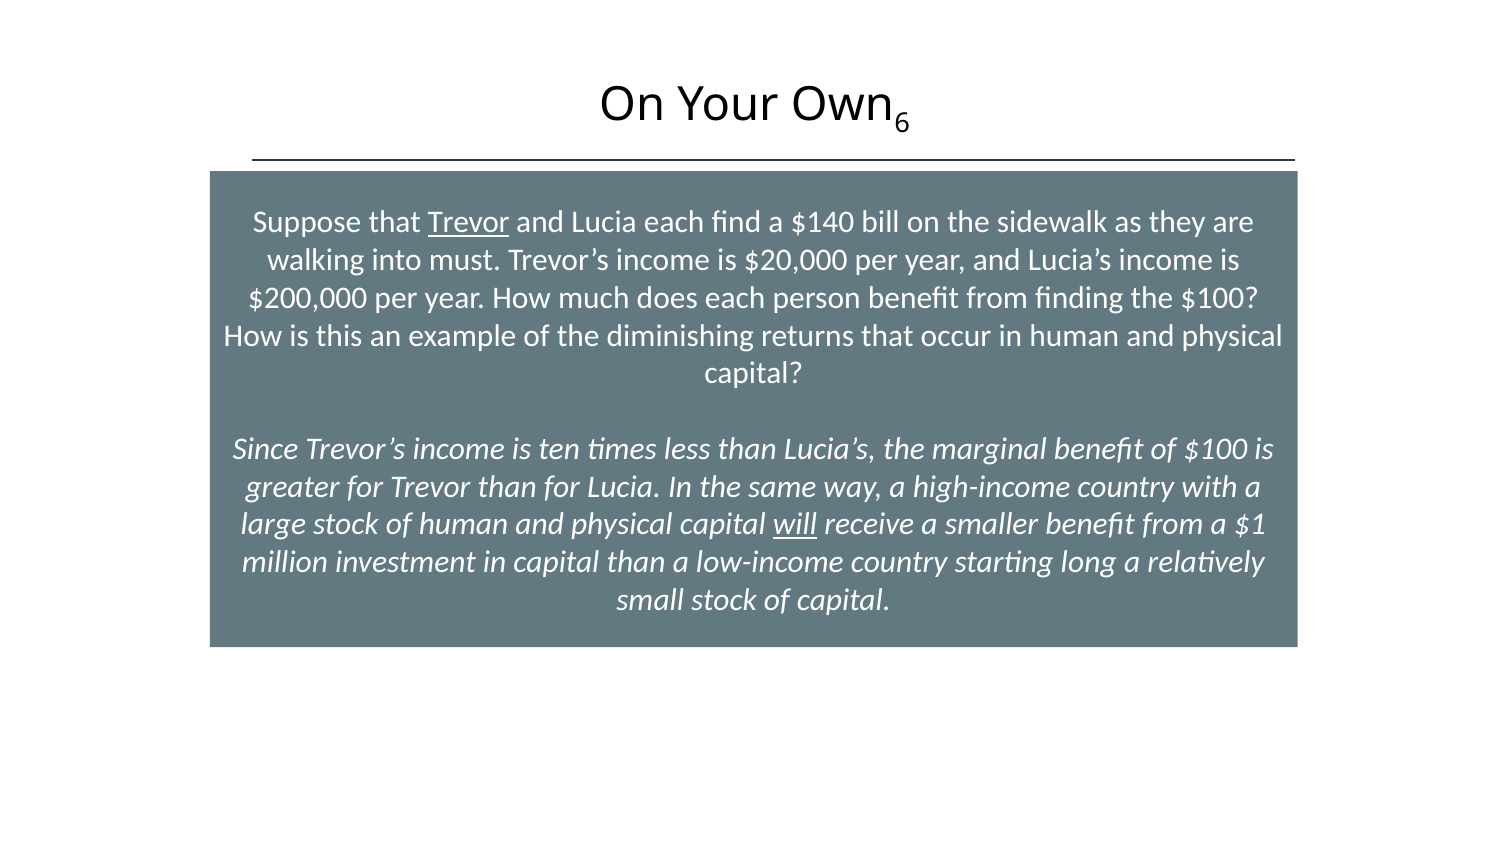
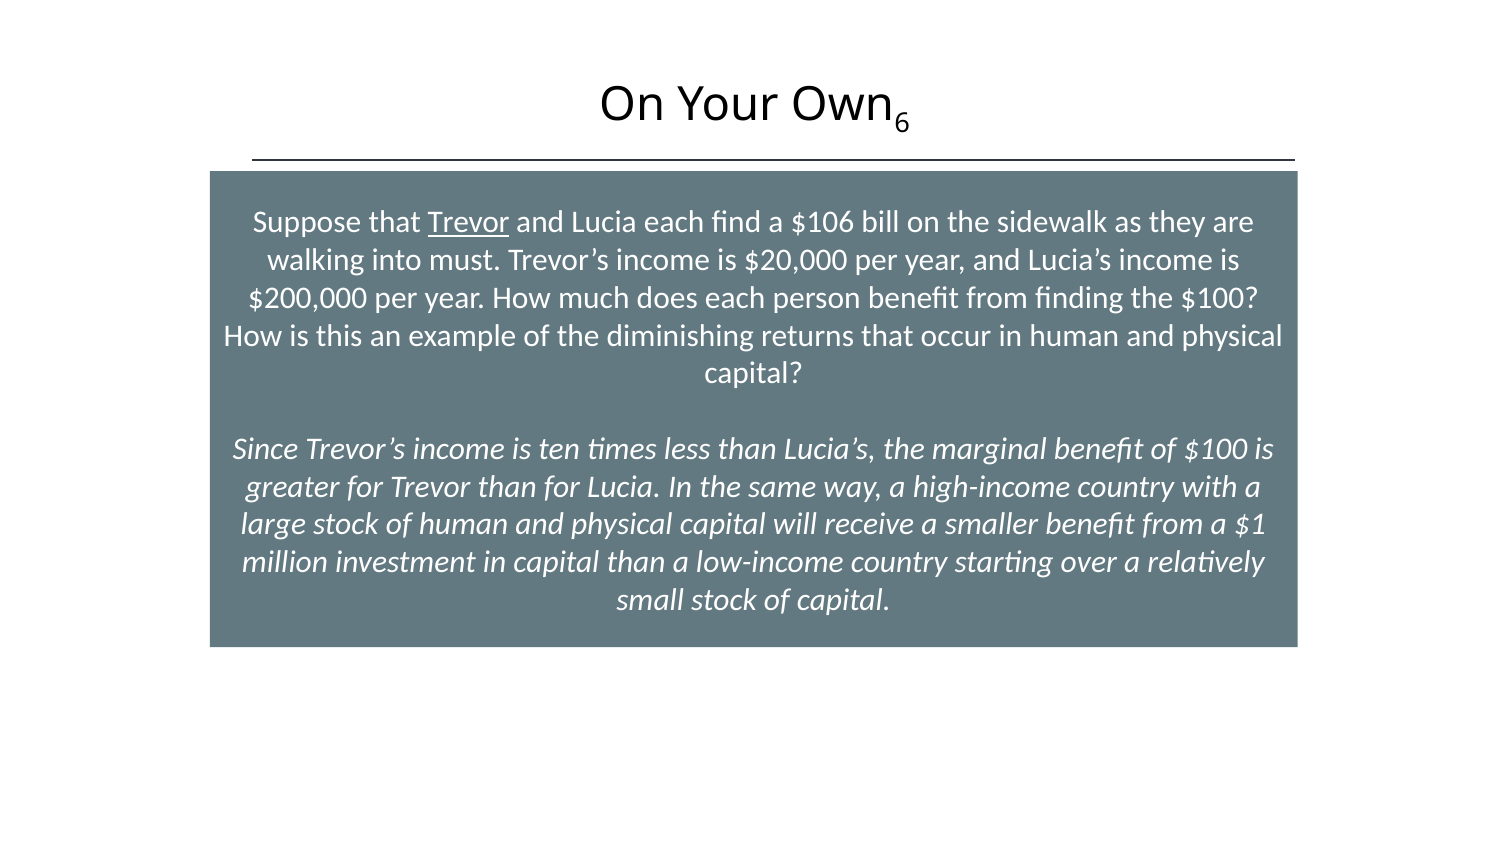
$140: $140 -> $106
will underline: present -> none
long: long -> over
